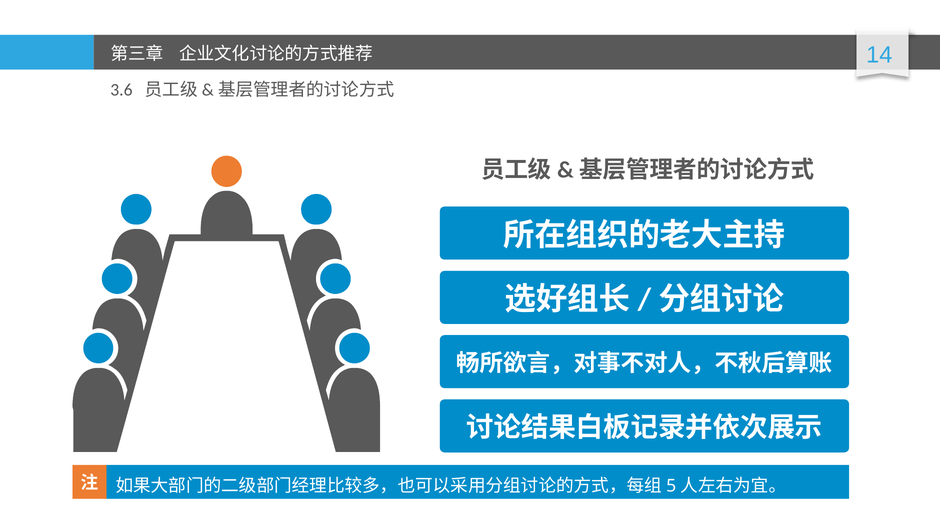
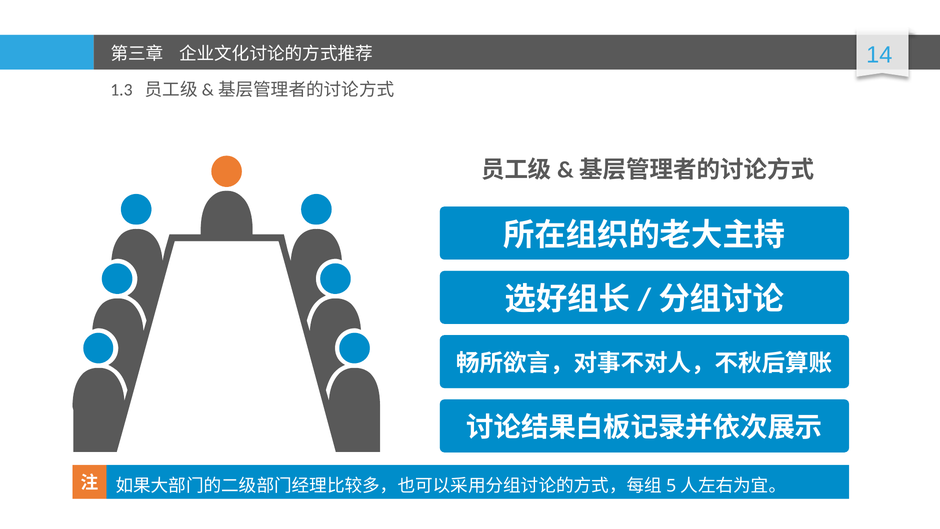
3.6: 3.6 -> 1.3
